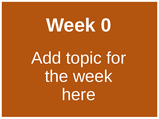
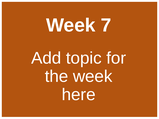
0: 0 -> 7
